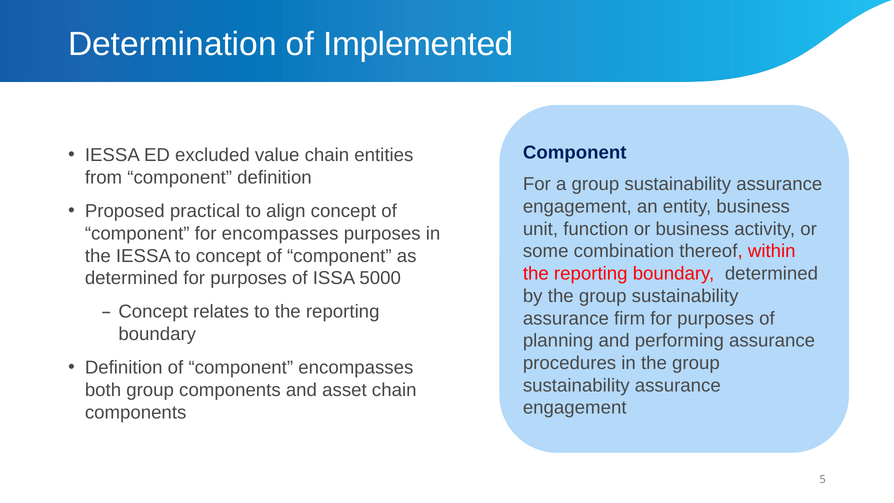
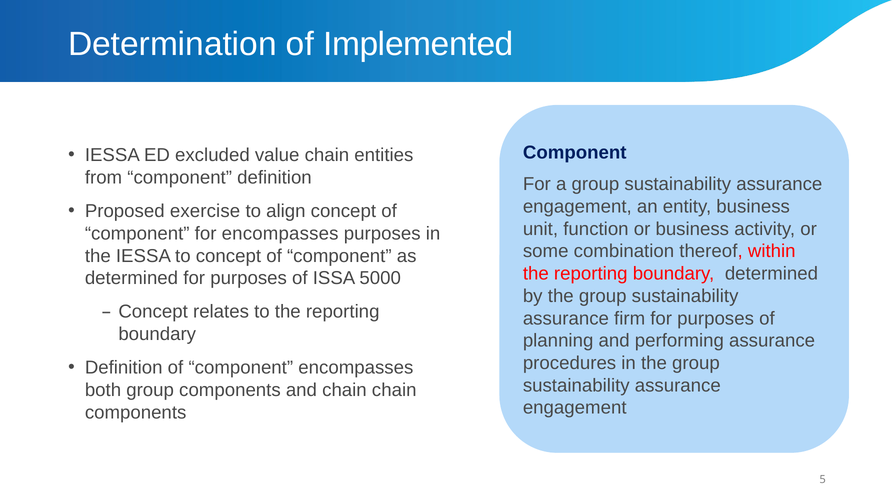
practical: practical -> exercise
and asset: asset -> chain
